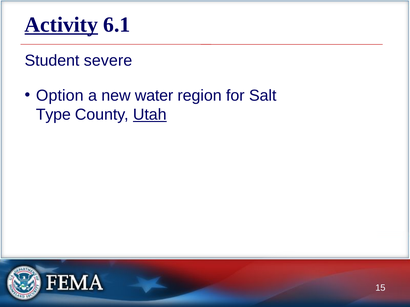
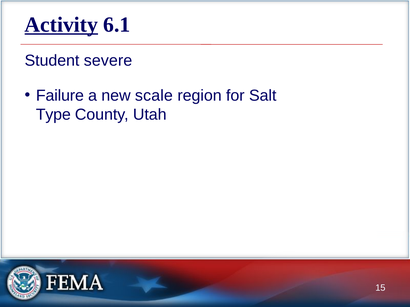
Option: Option -> Failure
water: water -> scale
Utah underline: present -> none
